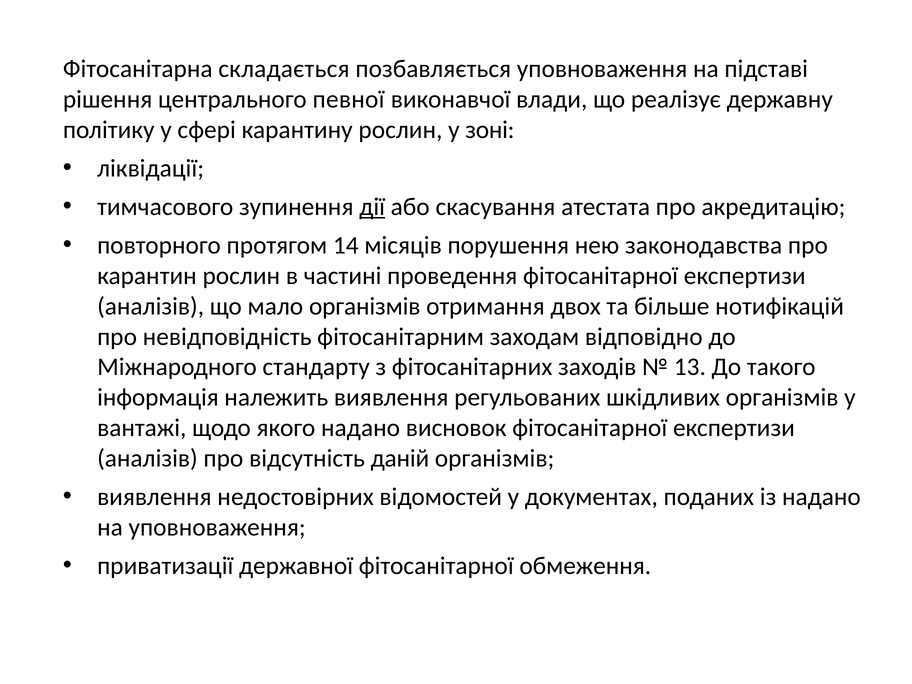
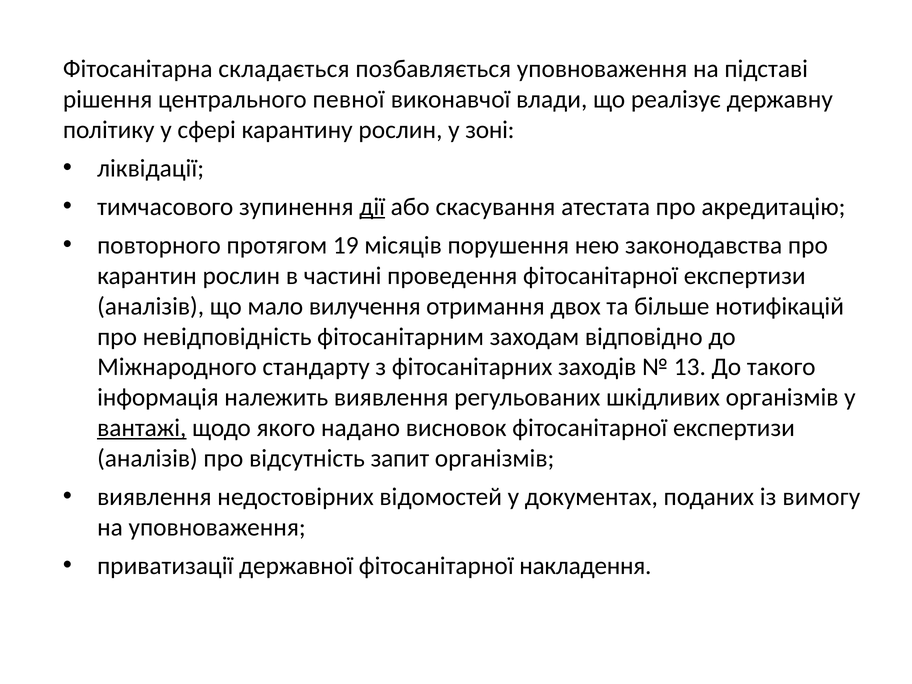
14: 14 -> 19
мало організмів: організмів -> вилучення
вантажі underline: none -> present
даній: даній -> запит
із надано: надано -> вимогу
обмеження: обмеження -> накладення
